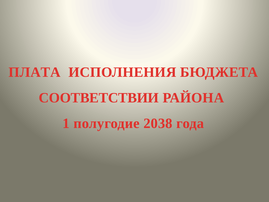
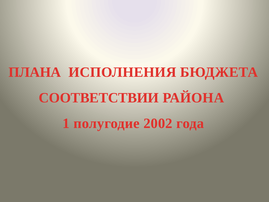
ПЛАТА: ПЛАТА -> ПЛАНА
2038: 2038 -> 2002
